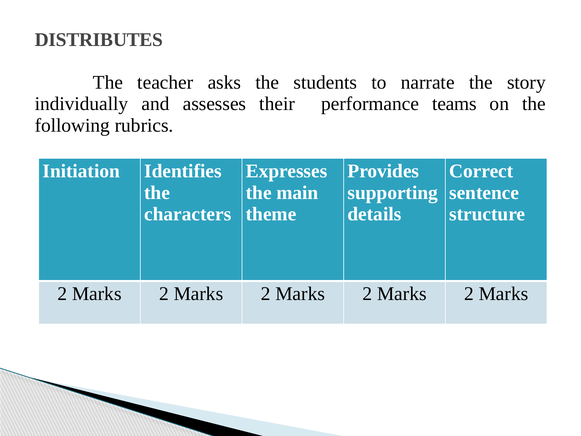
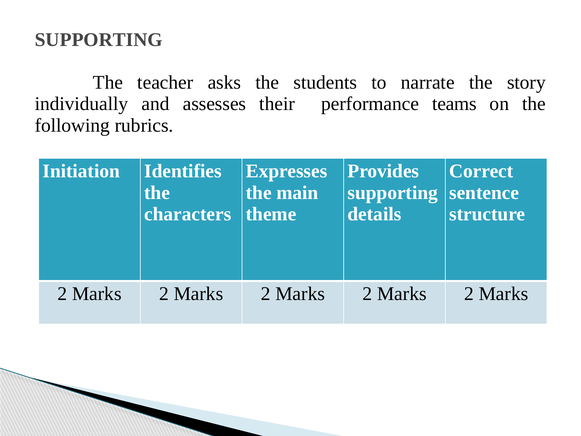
DISTRIBUTES at (99, 40): DISTRIBUTES -> SUPPORTING
